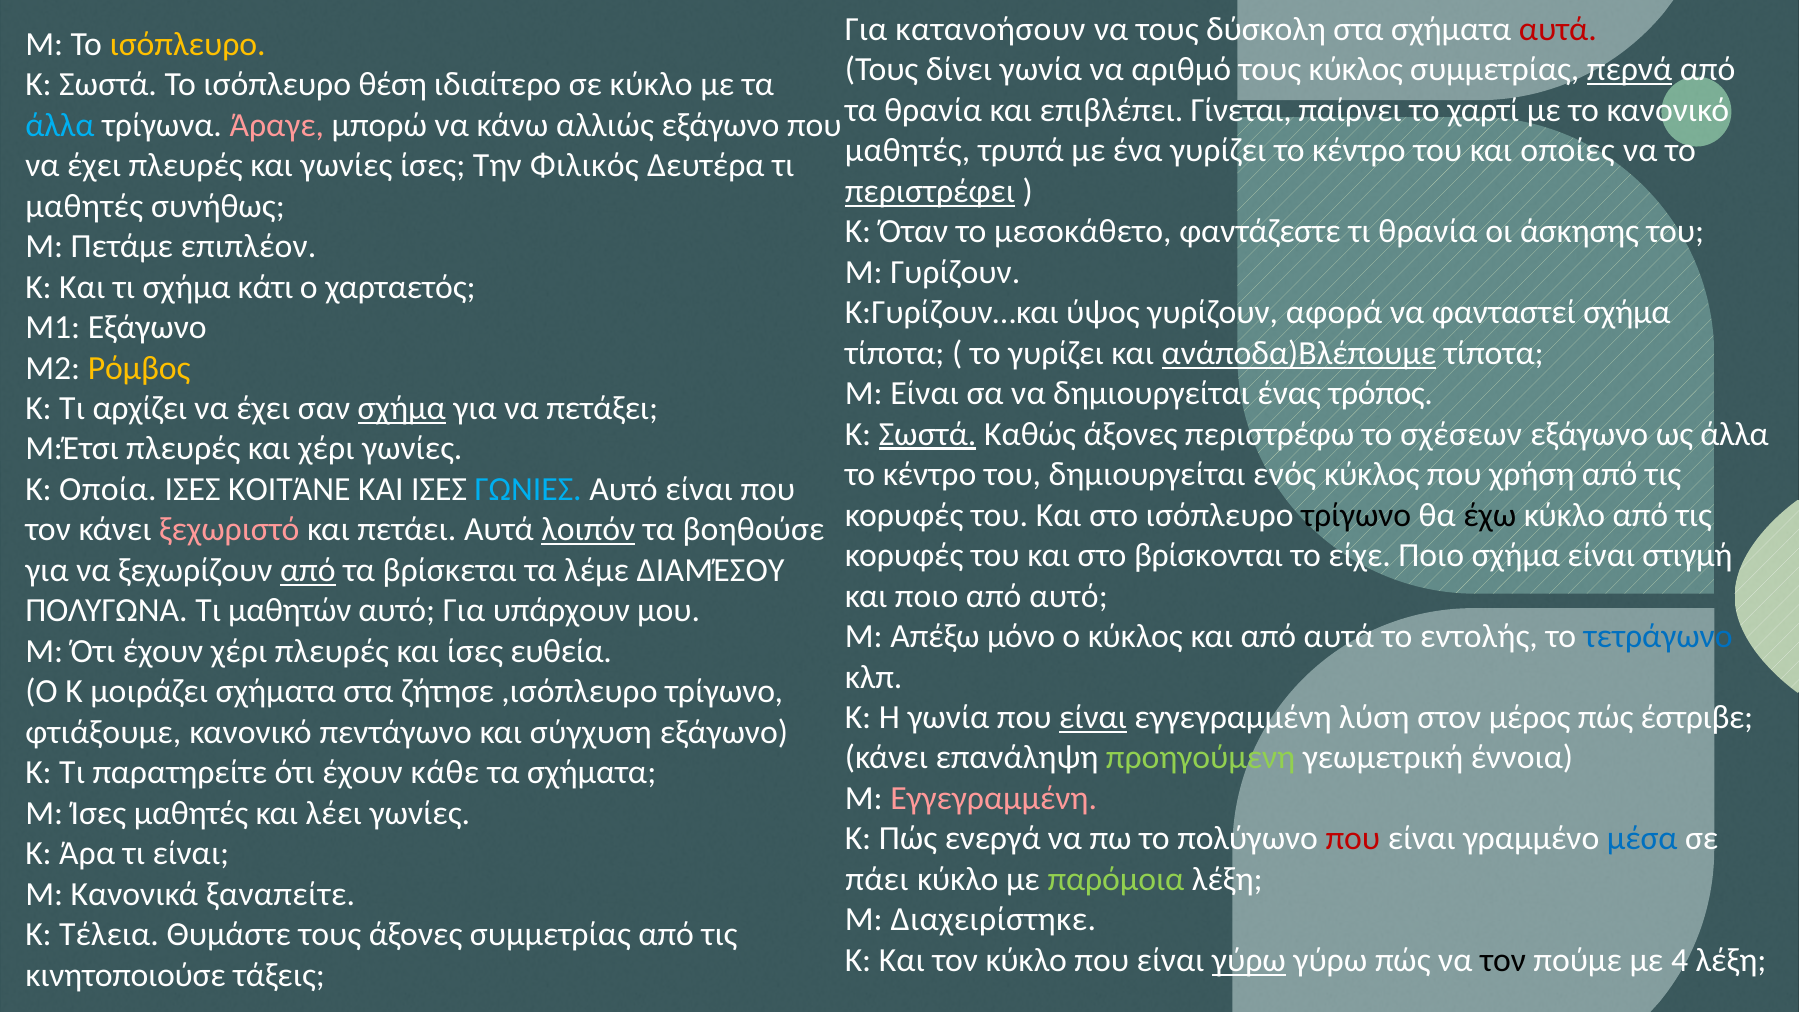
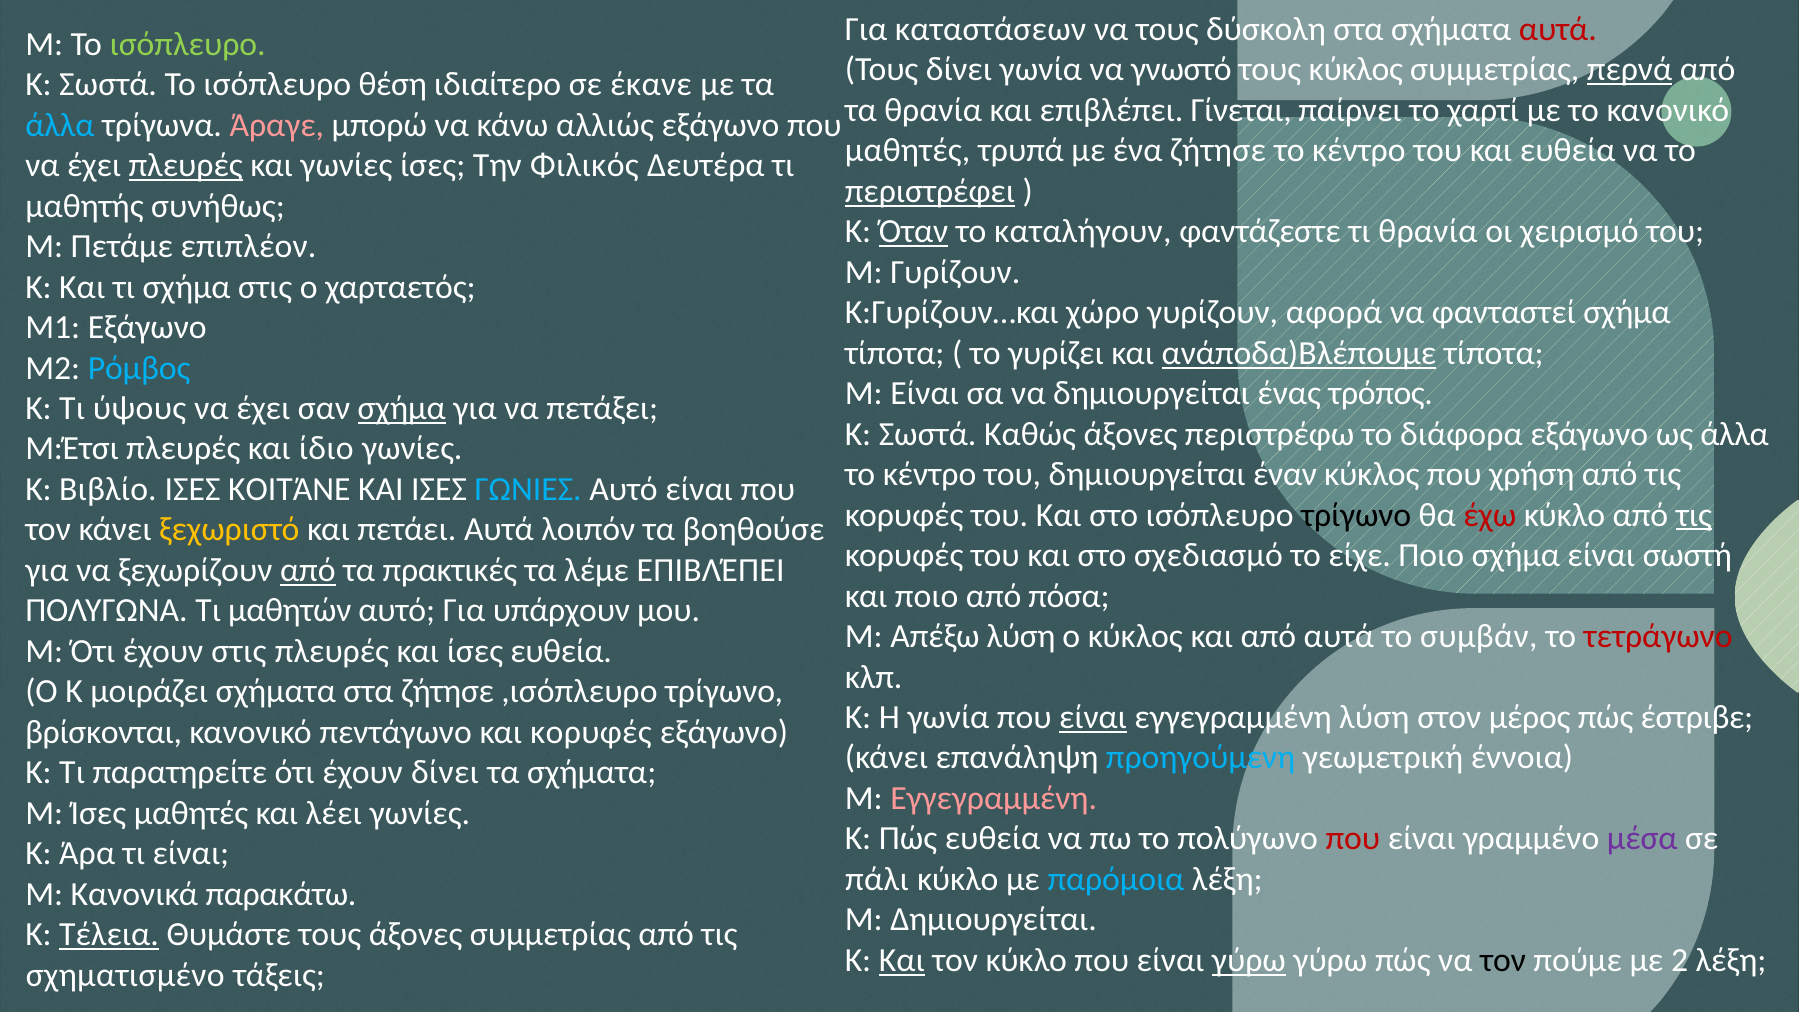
κατανοήσουν: κατανοήσουν -> καταστάσεων
ισόπλευρο at (188, 44) colour: yellow -> light green
αριθμό: αριθμό -> γνωστό
σε κύκλο: κύκλο -> έκανε
ένα γυρίζει: γυρίζει -> ζήτησε
και οποίες: οποίες -> ευθεία
πλευρές at (186, 165) underline: none -> present
μαθητές at (84, 206): μαθητές -> μαθητής
Όταν underline: none -> present
μεσοκάθετο: μεσοκάθετο -> καταλήγουν
άσκησης: άσκησης -> χειρισμό
σχήμα κάτι: κάτι -> στις
ύψος: ύψος -> χώρο
Ρόμβος colour: yellow -> light blue
αρχίζει: αρχίζει -> ύψους
Σωστά at (928, 434) underline: present -> none
σχέσεων: σχέσεων -> διάφορα
και χέρι: χέρι -> ίδιο
ενός: ενός -> έναν
Οποία: Οποία -> Βιβλίο
έχω colour: black -> red
τις at (1694, 515) underline: none -> present
ξεχωριστό colour: pink -> yellow
λοιπόν underline: present -> none
βρίσκονται: βρίσκονται -> σχεδιασμό
στιγμή: στιγμή -> σωστή
βρίσκεται: βρίσκεται -> πρακτικές
λέμε ΔΙΑΜΈΣΟΥ: ΔΙΑΜΈΣΟΥ -> ΕΠΙΒΛΈΠΕΙ
από αυτό: αυτό -> πόσα
Απέξω μόνο: μόνο -> λύση
εντολής: εντολής -> συμβάν
τετράγωνο colour: blue -> red
έχουν χέρι: χέρι -> στις
φτιάξουμε: φτιάξουμε -> βρίσκονται
και σύγχυση: σύγχυση -> κορυφές
προηγούμενη colour: light green -> light blue
έχουν κάθε: κάθε -> δίνει
Πώς ενεργά: ενεργά -> ευθεία
μέσα colour: blue -> purple
πάει: πάει -> πάλι
παρόμοια colour: light green -> light blue
ξαναπείτε: ξαναπείτε -> παρακάτω
Μ Διαχειρίστηκε: Διαχειρίστηκε -> Δημιουργείται
Τέλεια underline: none -> present
Και at (902, 960) underline: none -> present
4: 4 -> 2
κινητοποιούσε: κινητοποιούσε -> σχηματισμένο
